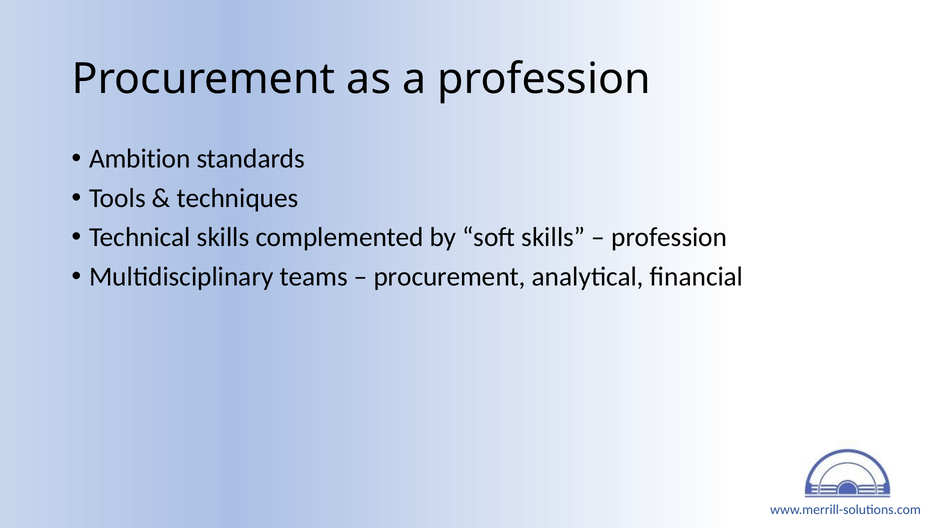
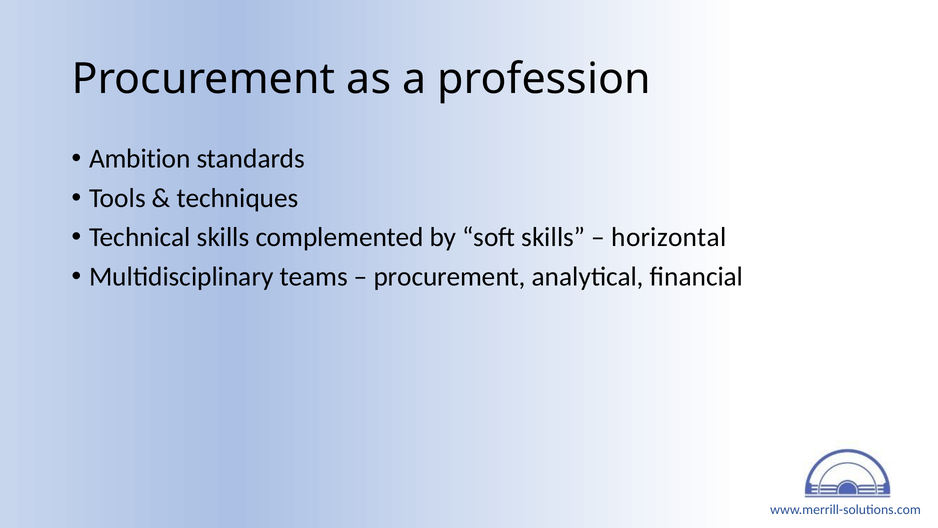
profession at (669, 237): profession -> horizontal
